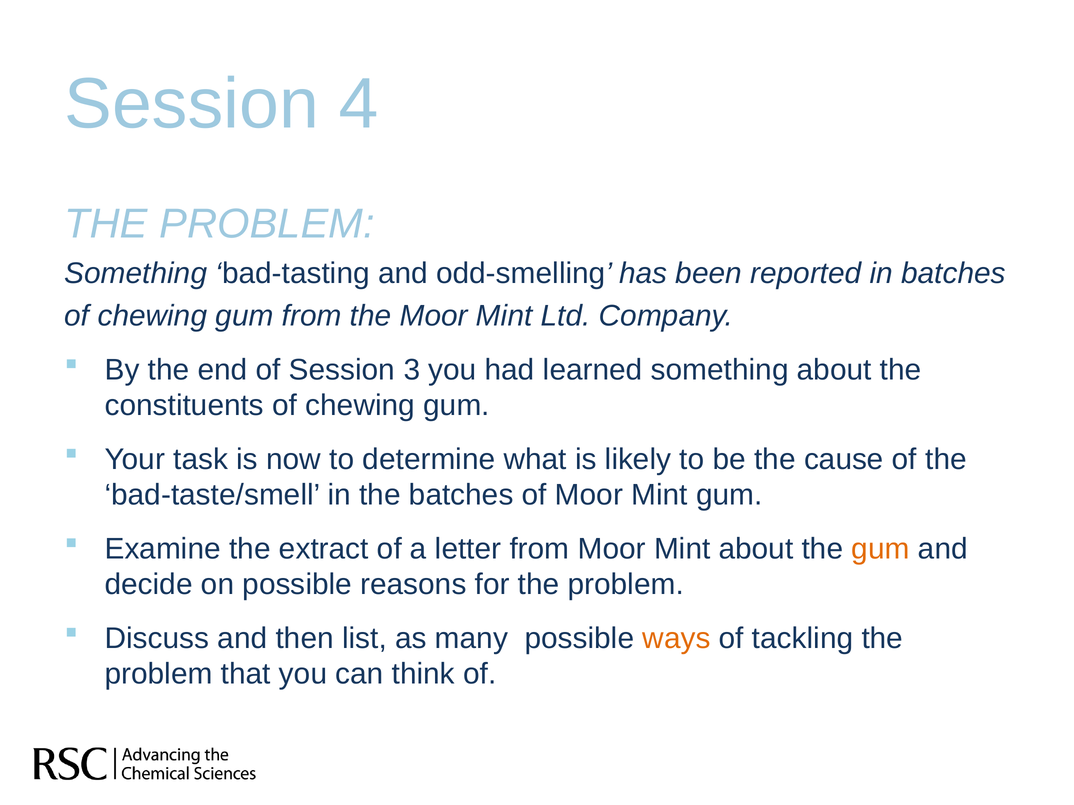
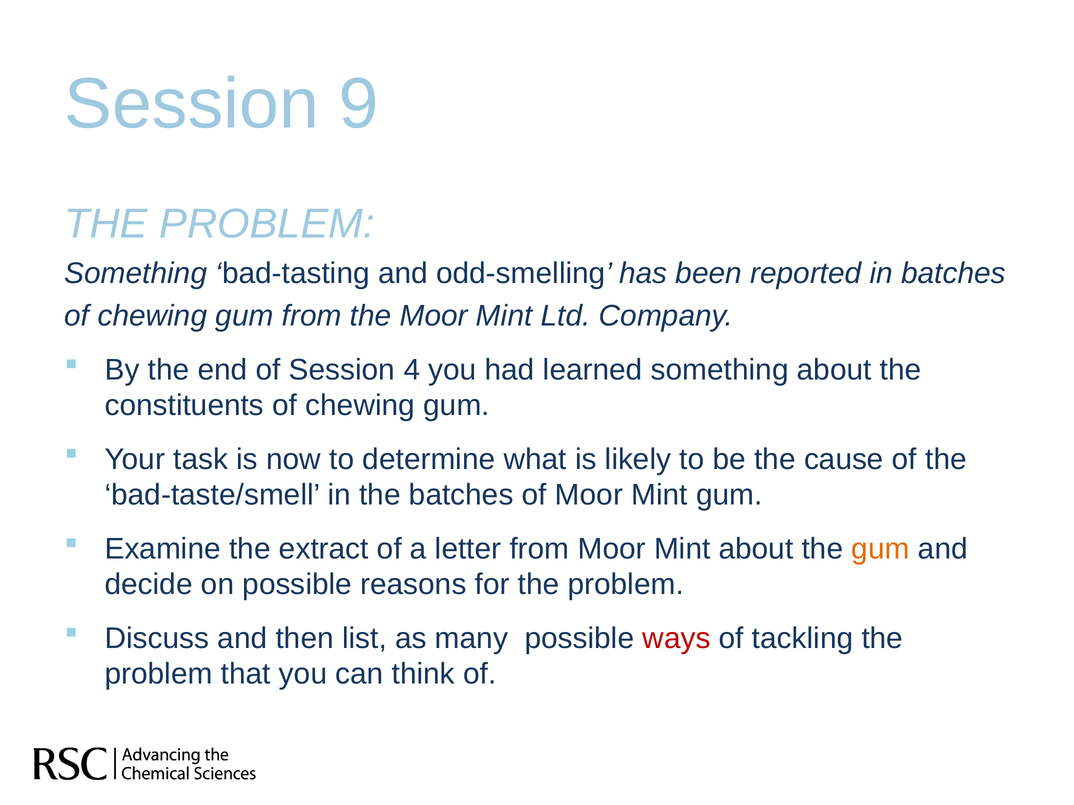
4: 4 -> 9
3: 3 -> 4
ways colour: orange -> red
